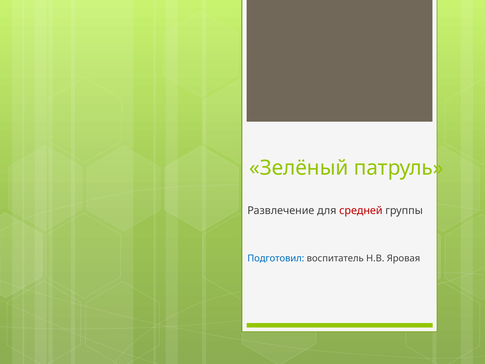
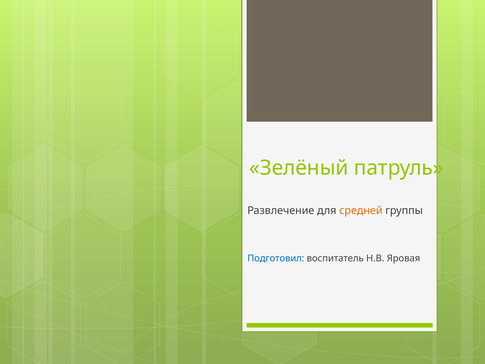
средней colour: red -> orange
